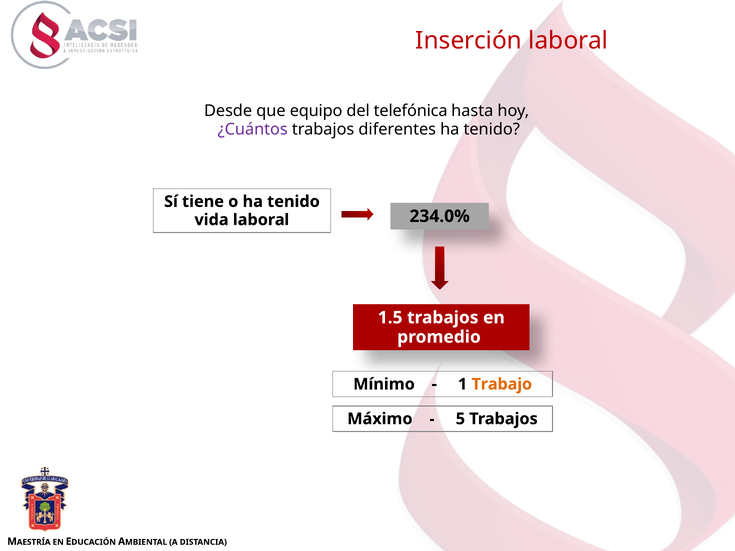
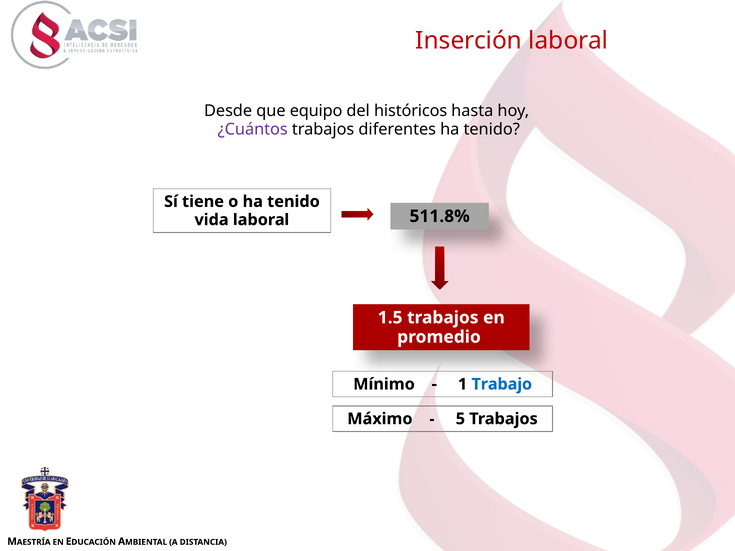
telefónica: telefónica -> históricos
234.0%: 234.0% -> 511.8%
Trabajo colour: orange -> blue
